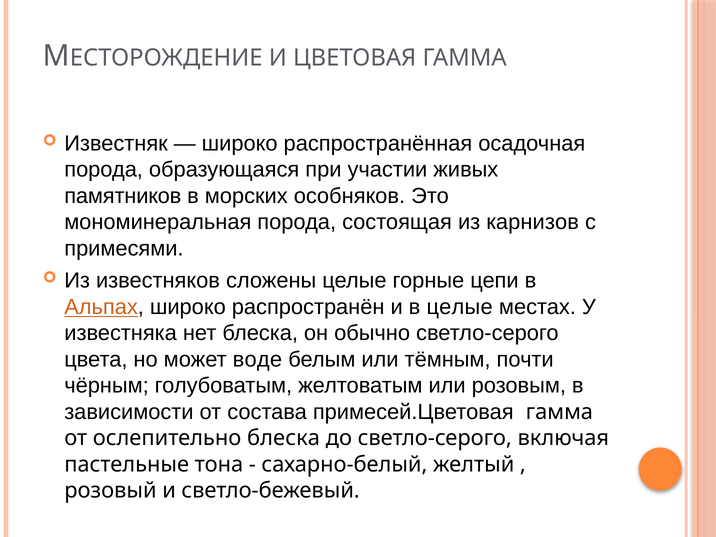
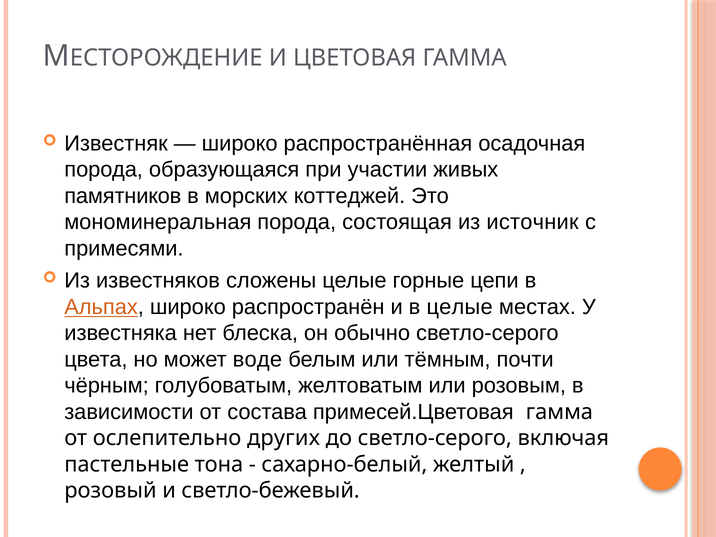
особняков: особняков -> коттеджей
карнизов: карнизов -> источник
ослепительно блеска: блеска -> других
